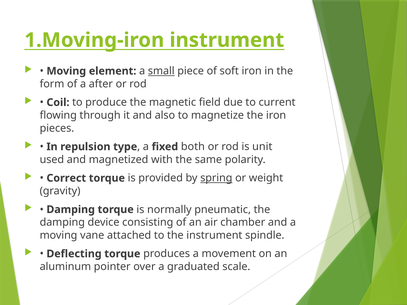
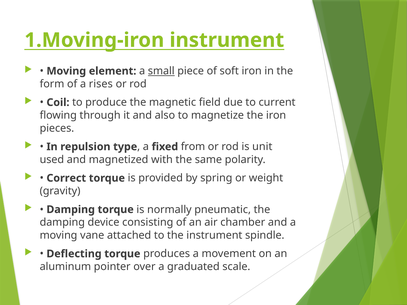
after: after -> rises
both: both -> from
spring underline: present -> none
